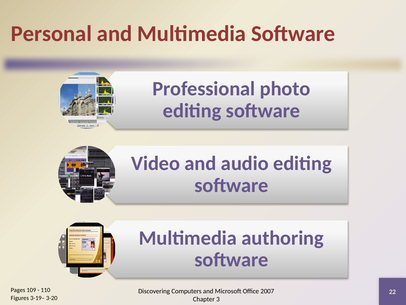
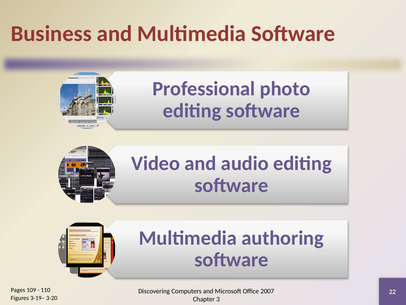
Personal: Personal -> Business
